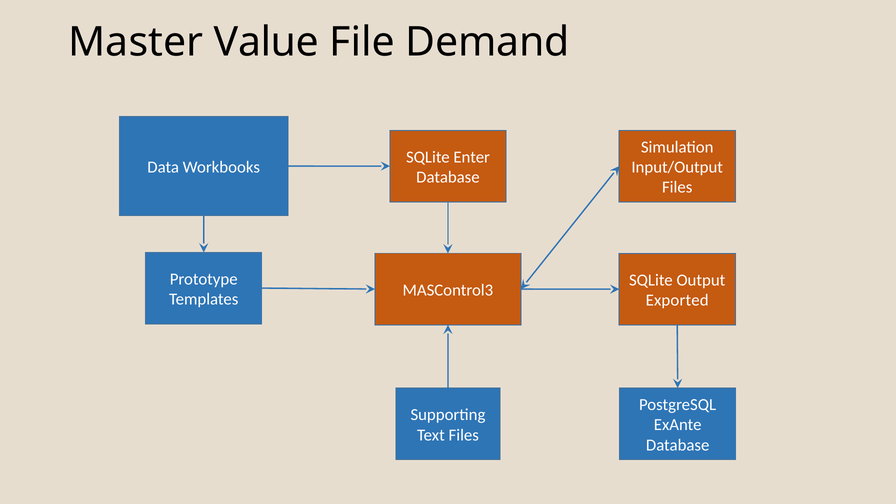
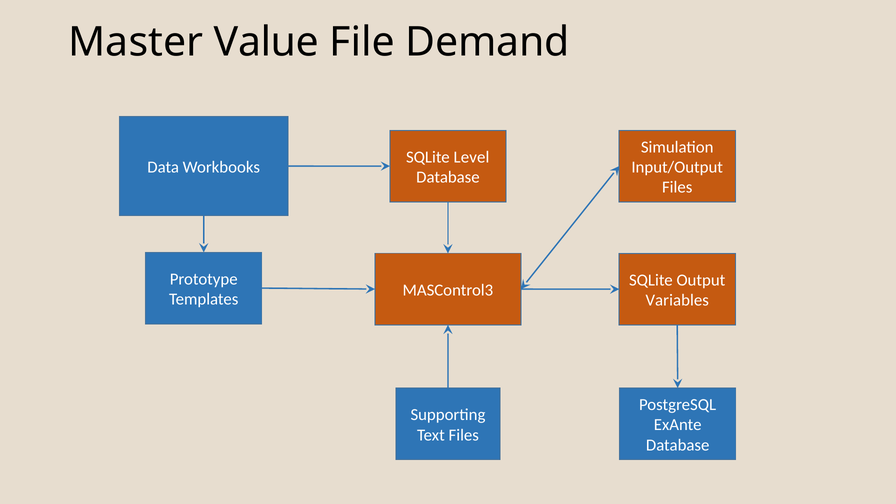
Enter: Enter -> Level
Exported: Exported -> Variables
